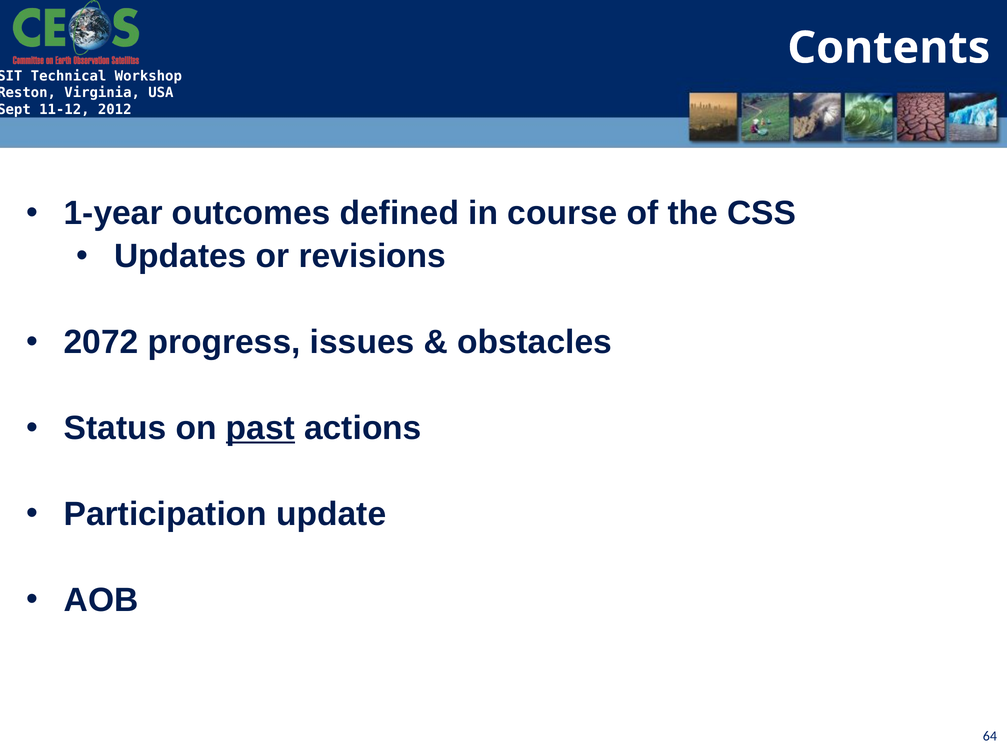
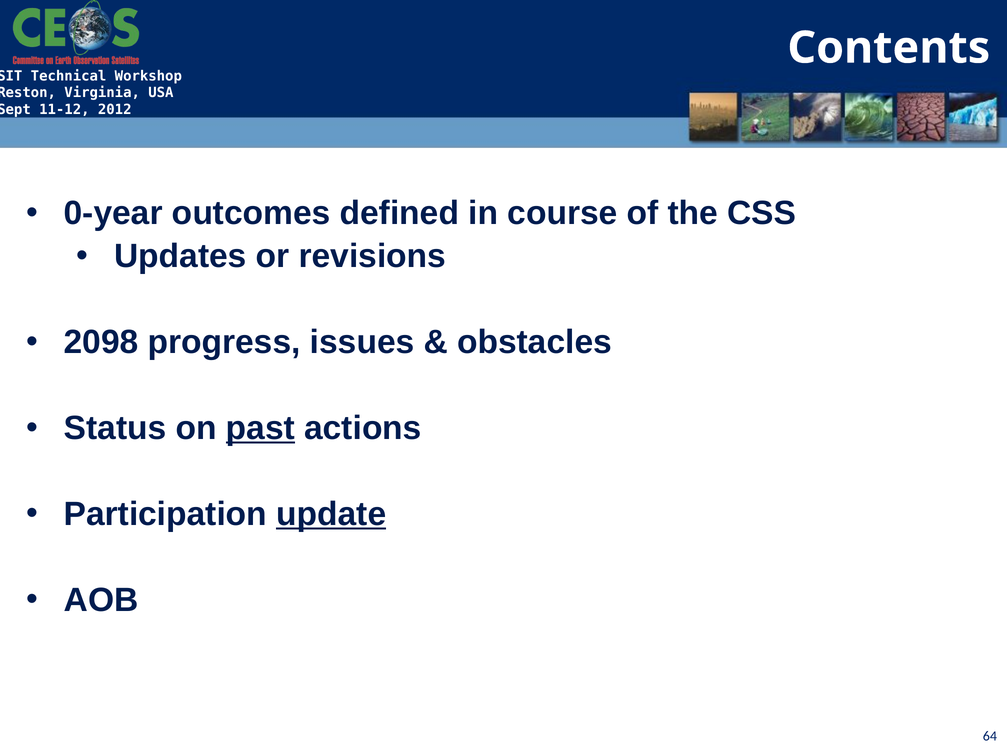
1-year: 1-year -> 0-year
2072: 2072 -> 2098
update underline: none -> present
